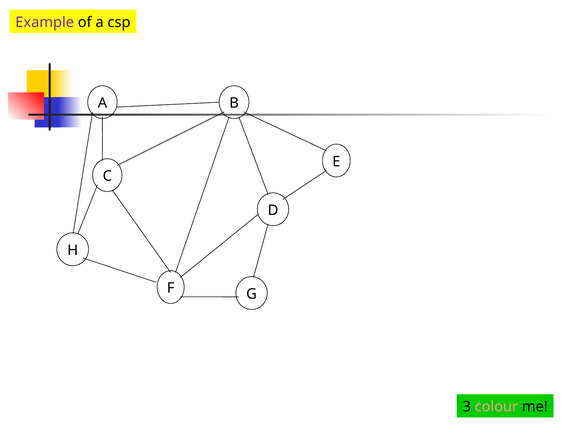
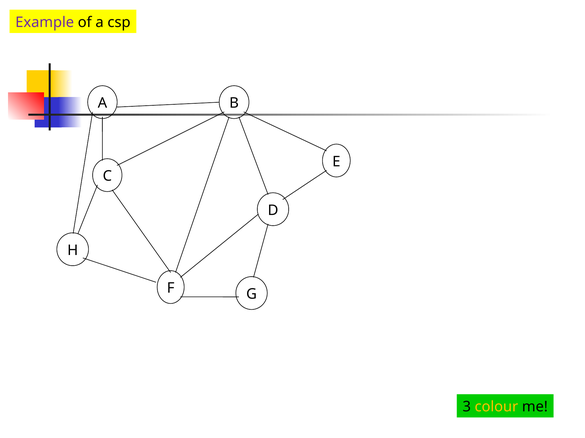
colour colour: pink -> yellow
